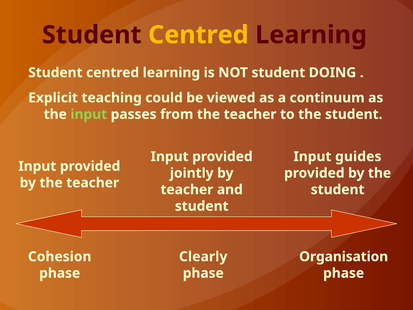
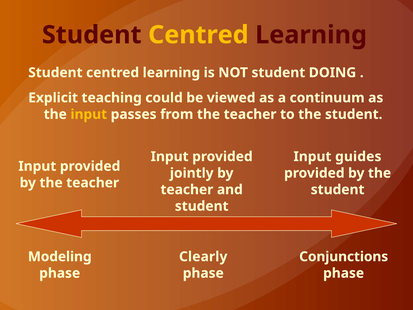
input at (89, 114) colour: light green -> yellow
Cohesion: Cohesion -> Modeling
Organisation: Organisation -> Conjunctions
